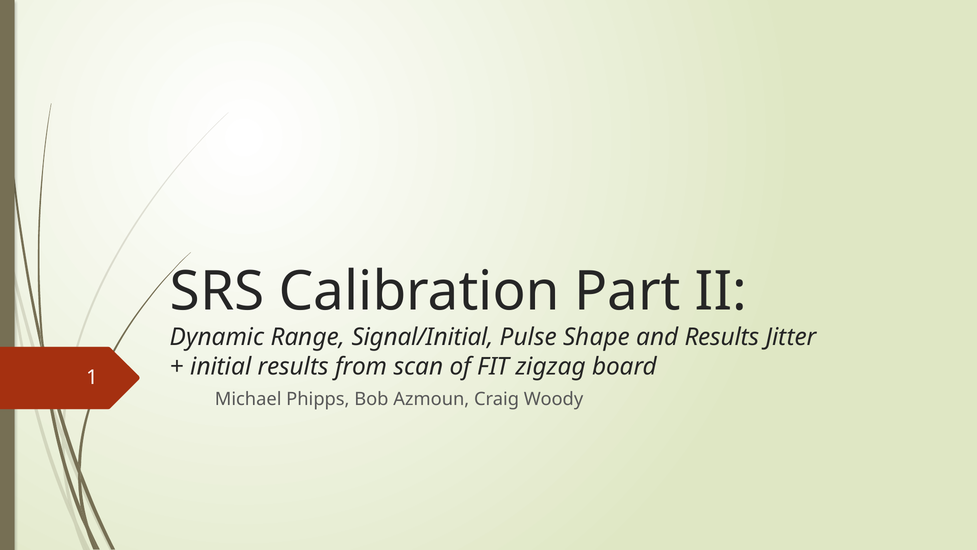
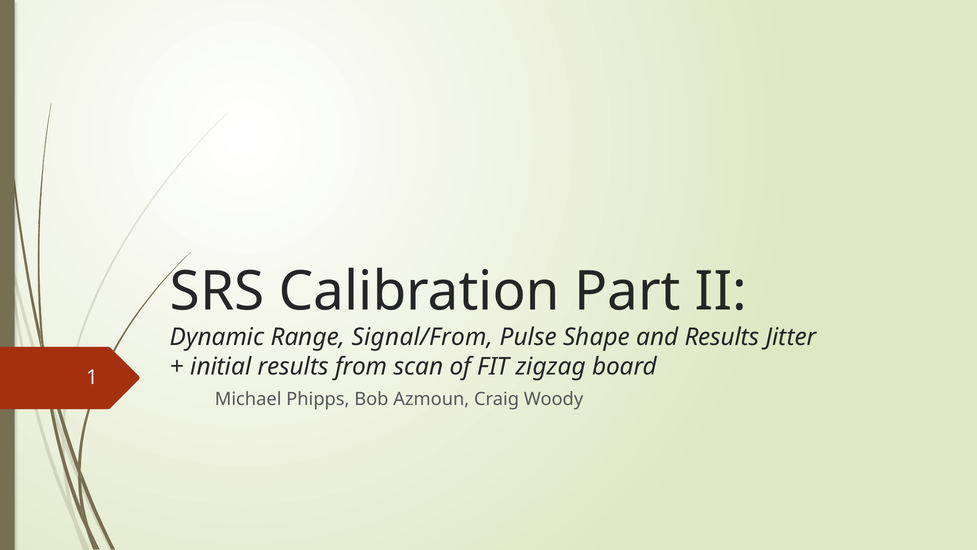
Signal/Initial: Signal/Initial -> Signal/From
